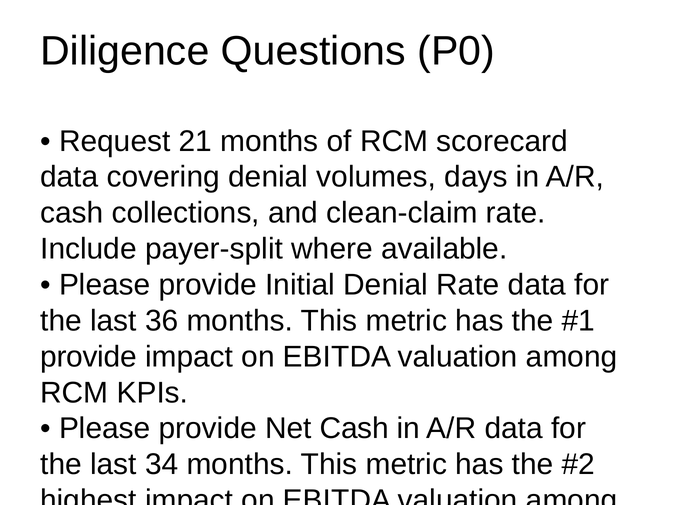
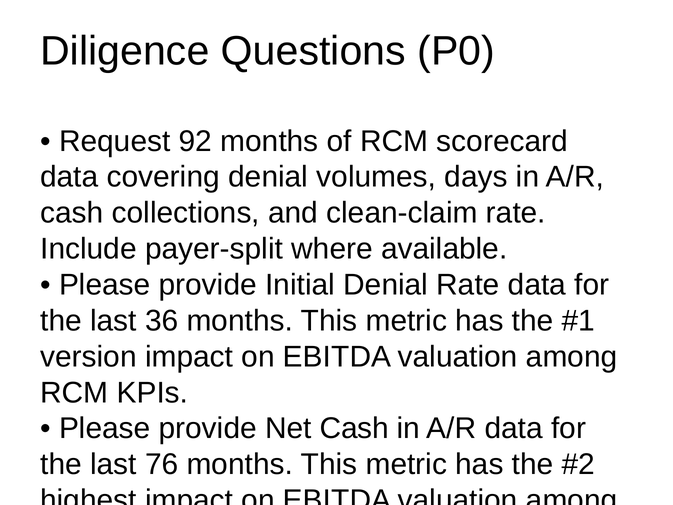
21: 21 -> 92
provide at (89, 357): provide -> version
34: 34 -> 76
